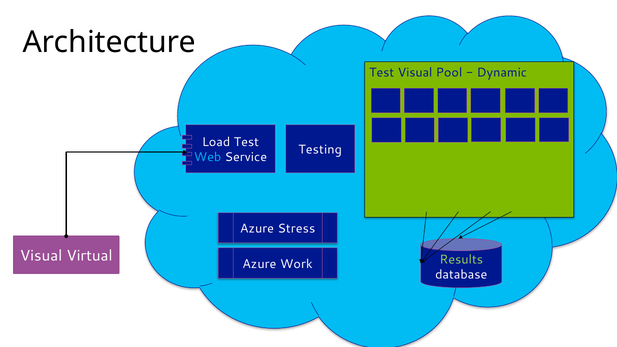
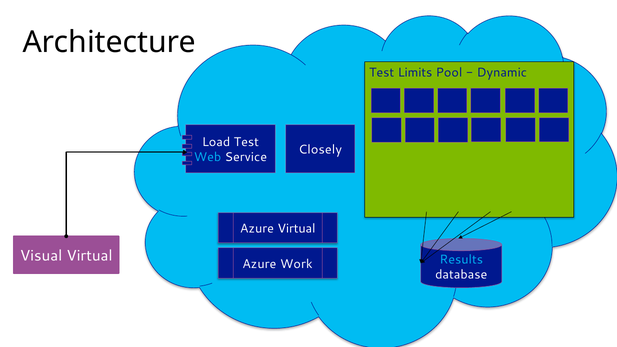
Test Visual: Visual -> Limits
Testing: Testing -> Closely
Azure Stress: Stress -> Virtual
Results colour: light green -> light blue
